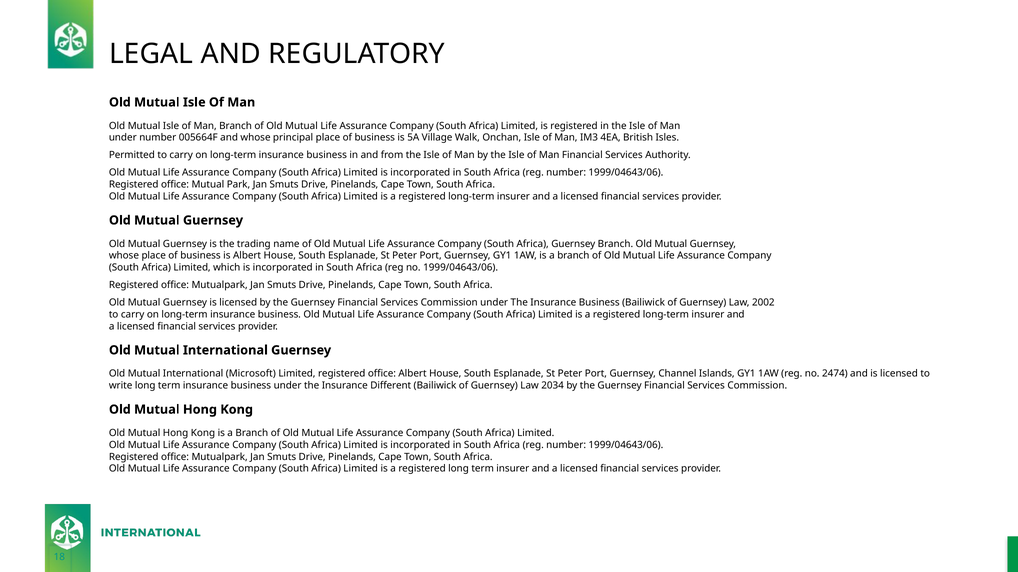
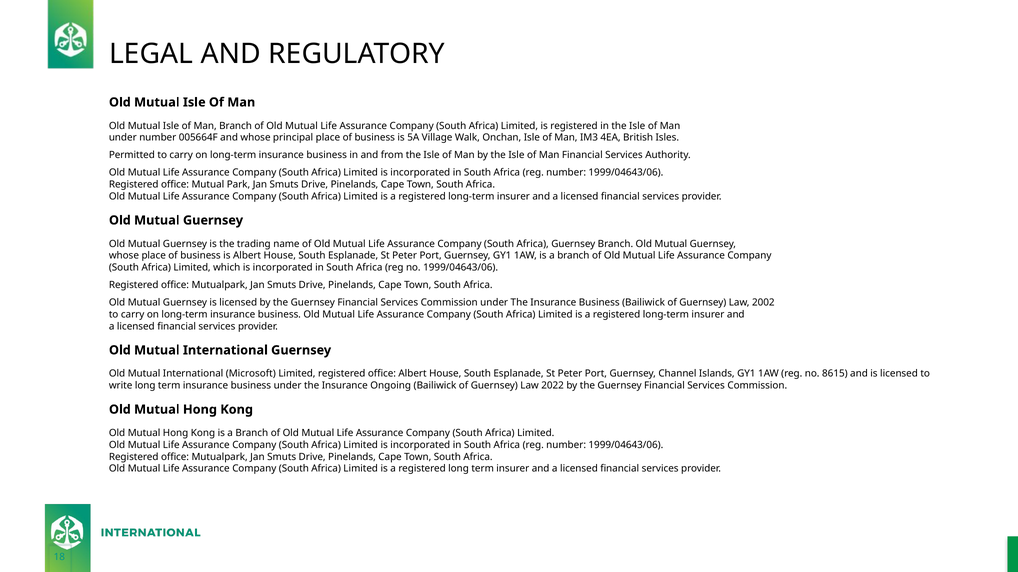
2474: 2474 -> 8615
Different: Different -> Ongoing
2034: 2034 -> 2022
